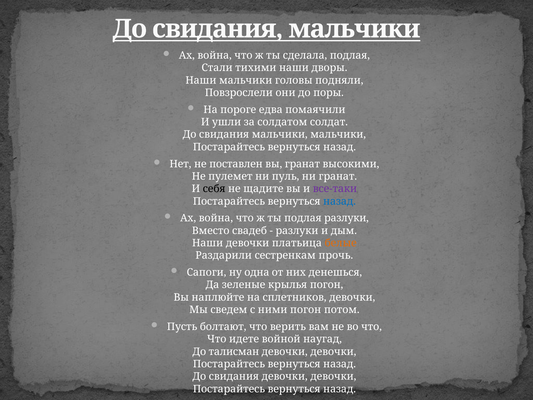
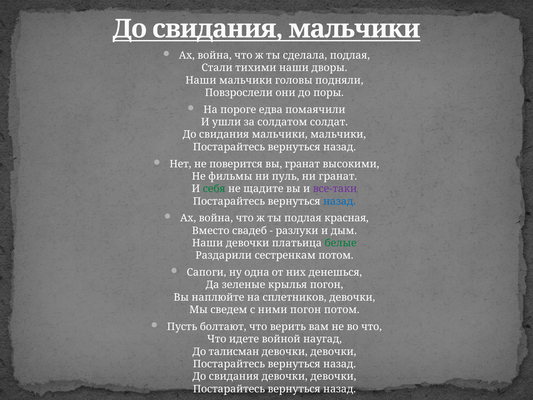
поставлен: поставлен -> поверится
пулемет: пулемет -> фильмы
себя colour: black -> green
подлая разлуки: разлуки -> красная
белые colour: orange -> green
сестренкам прочь: прочь -> потом
